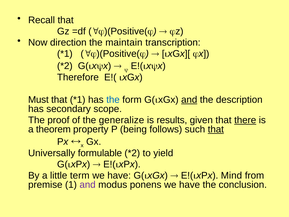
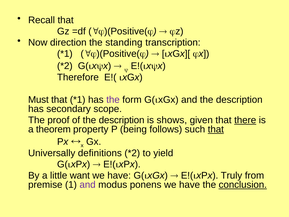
maintain: maintain -> standing
the at (113, 100) colour: blue -> purple
and at (189, 100) underline: present -> none
of the generalize: generalize -> description
results: results -> shows
formulable: formulable -> definitions
term: term -> want
Mind: Mind -> Truly
conclusion underline: none -> present
